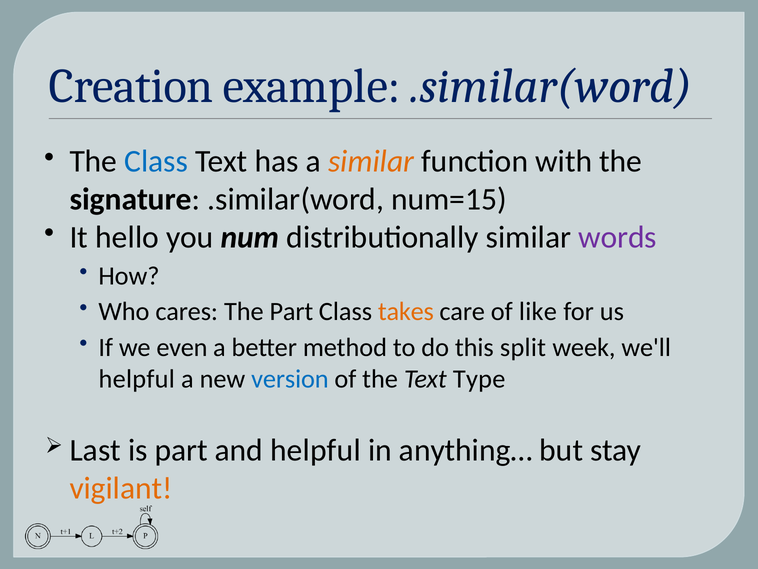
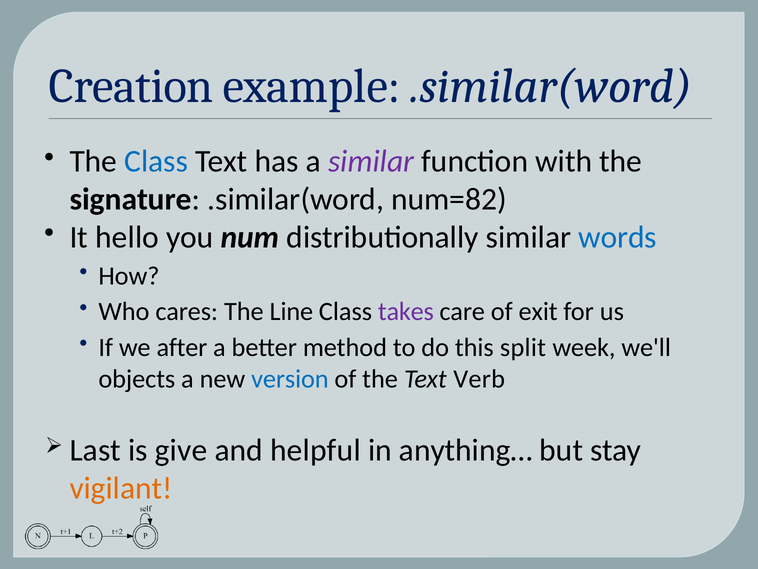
similar at (371, 161) colour: orange -> purple
num=15: num=15 -> num=82
words colour: purple -> blue
The Part: Part -> Line
takes colour: orange -> purple
like: like -> exit
even: even -> after
helpful at (137, 379): helpful -> objects
Type: Type -> Verb
is part: part -> give
